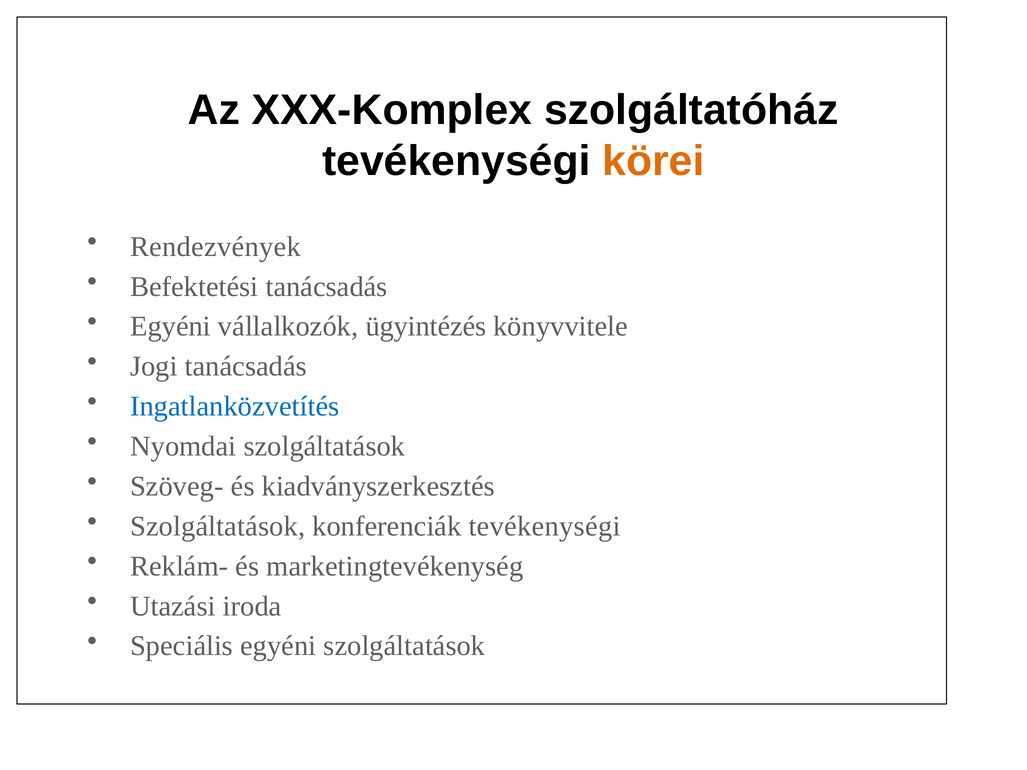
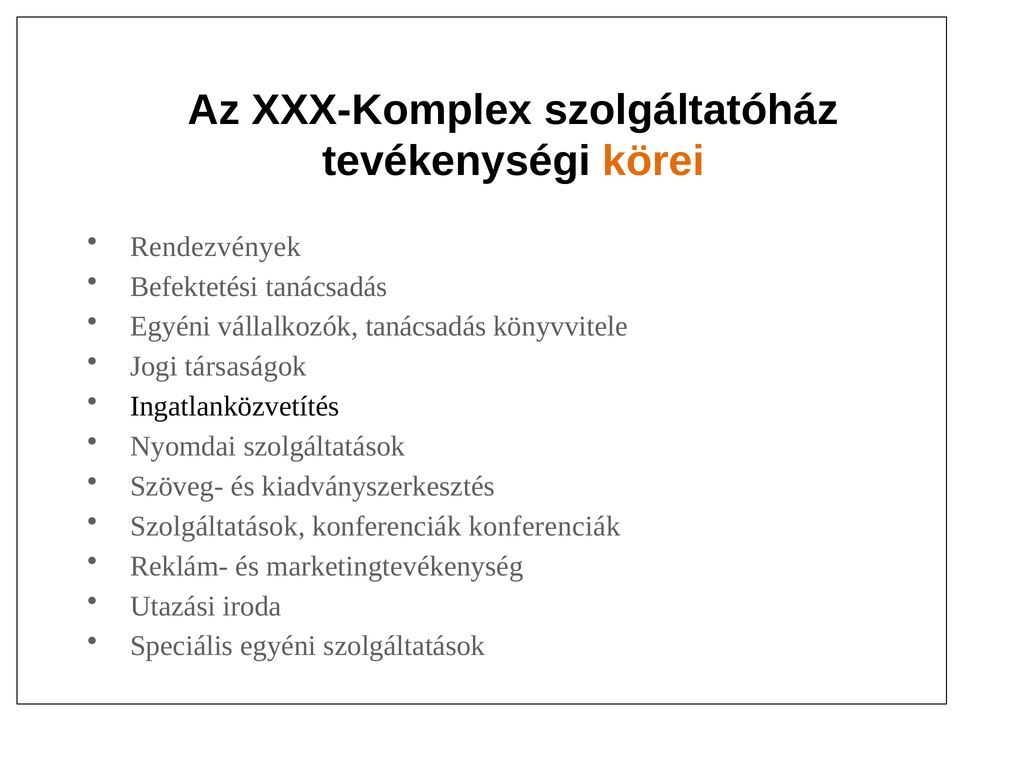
vállalkozók ügyintézés: ügyintézés -> tanácsadás
Jogi tanácsadás: tanácsadás -> társaságok
Ingatlanközvetítés colour: blue -> black
konferenciák tevékenységi: tevékenységi -> konferenciák
